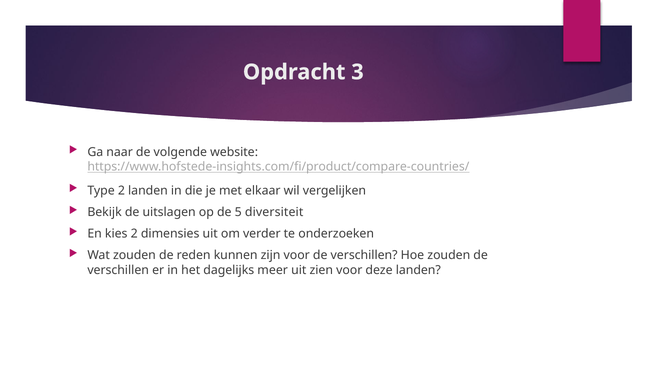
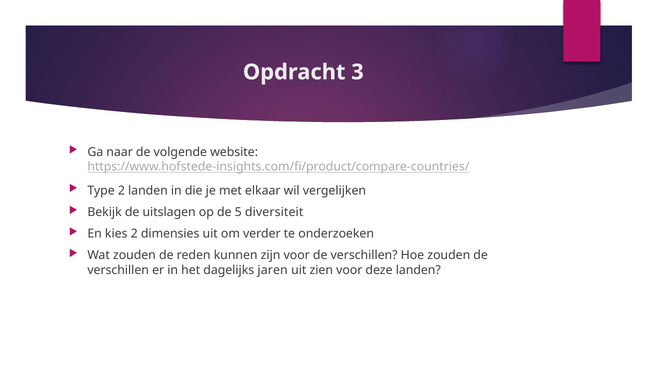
meer: meer -> jaren
